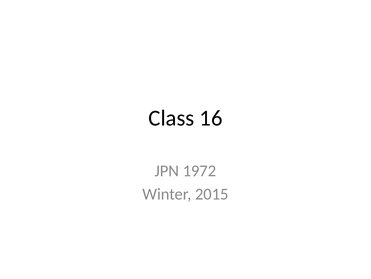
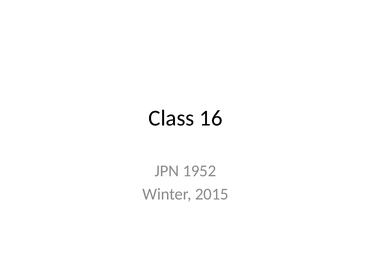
1972: 1972 -> 1952
